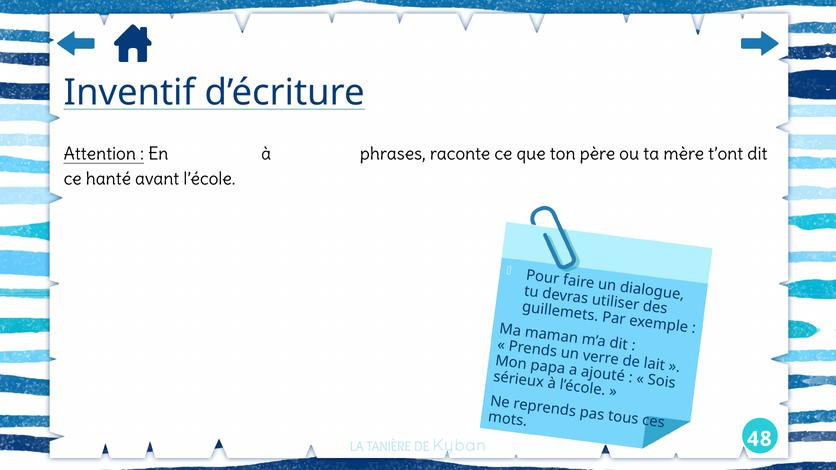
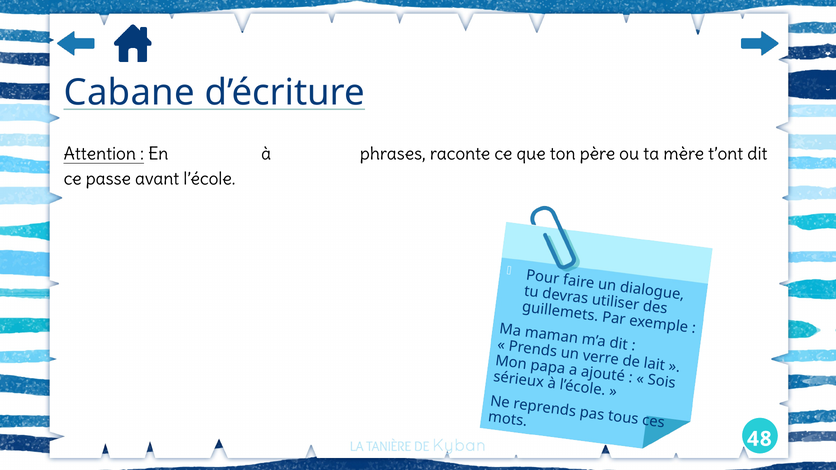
Inventif: Inventif -> Cabane
hanté: hanté -> passe
